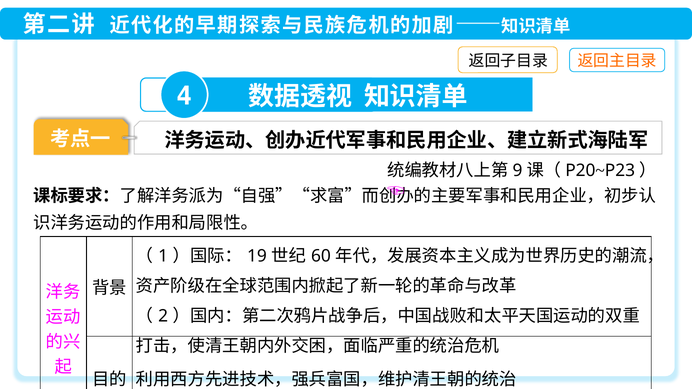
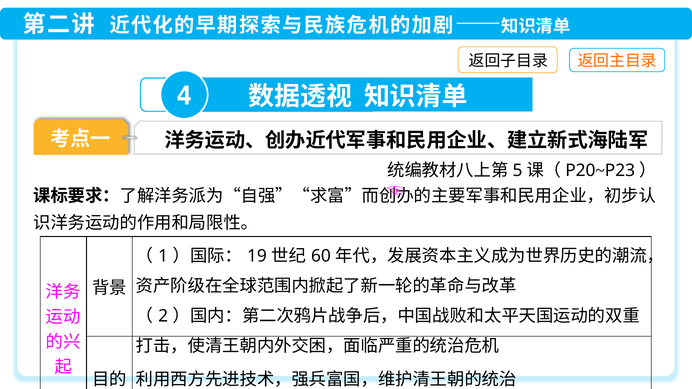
9: 9 -> 5
